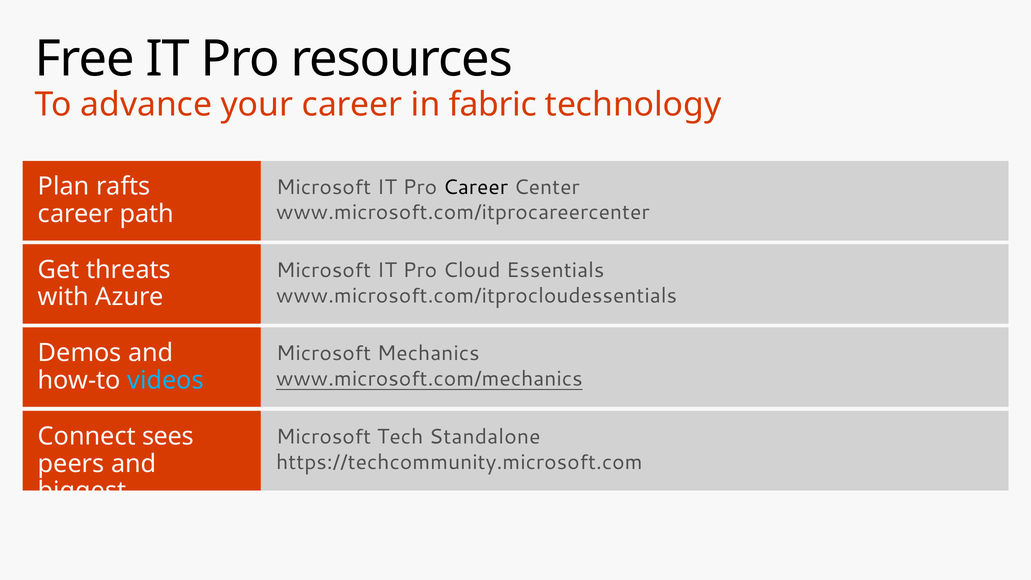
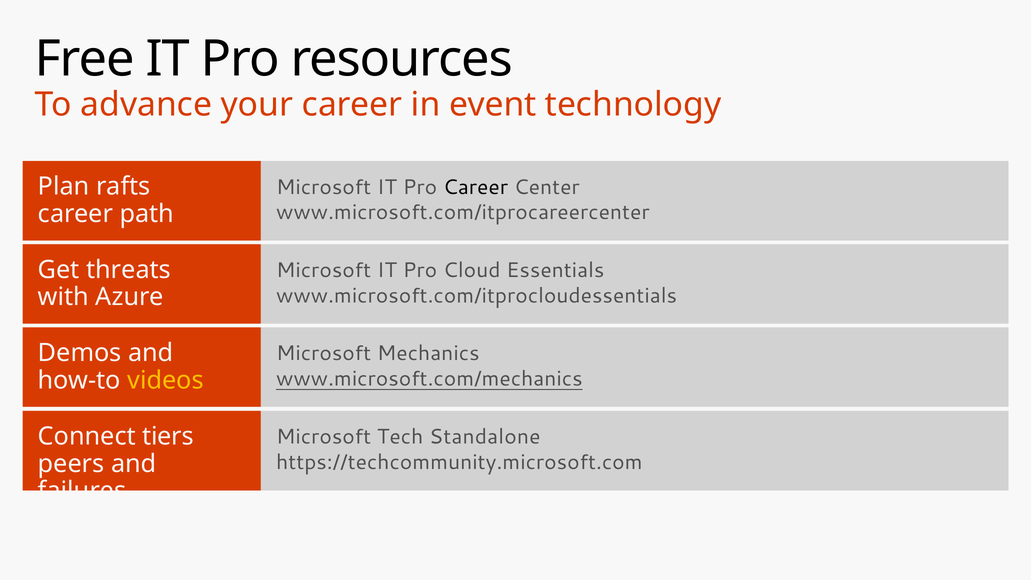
fabric: fabric -> event
videos at (165, 380) colour: light blue -> yellow
sees: sees -> tiers
biggest: biggest -> failures
